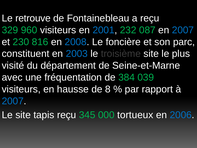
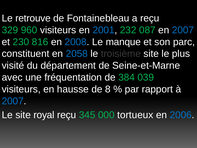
foncière: foncière -> manque
2003: 2003 -> 2058
tapis: tapis -> royal
